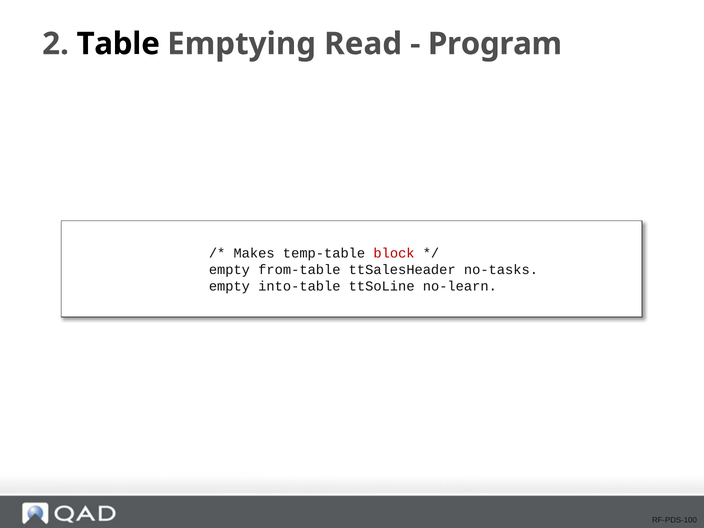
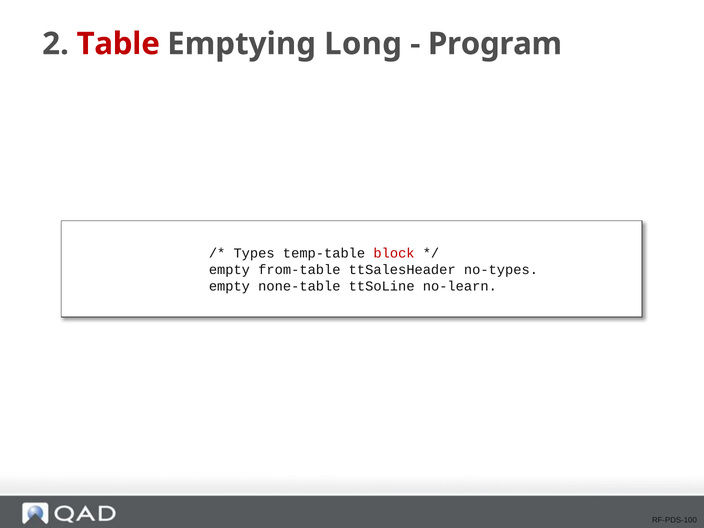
Table colour: black -> red
Read: Read -> Long
Makes: Makes -> Types
no-tasks: no-tasks -> no-types
into-table: into-table -> none-table
